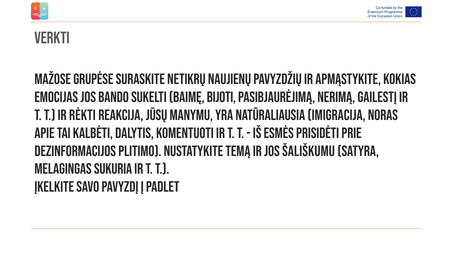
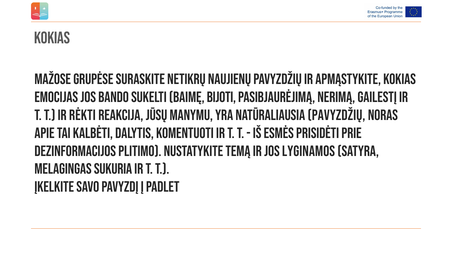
Verkti at (52, 38): Verkti -> Kokias
natūraliausia imigracija: imigracija -> pavyzdžių
šališkumu: šališkumu -> lyginamos
